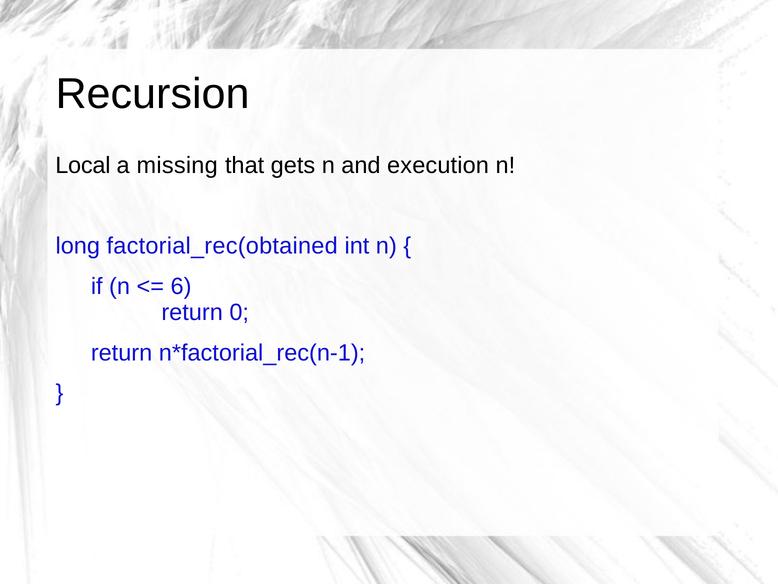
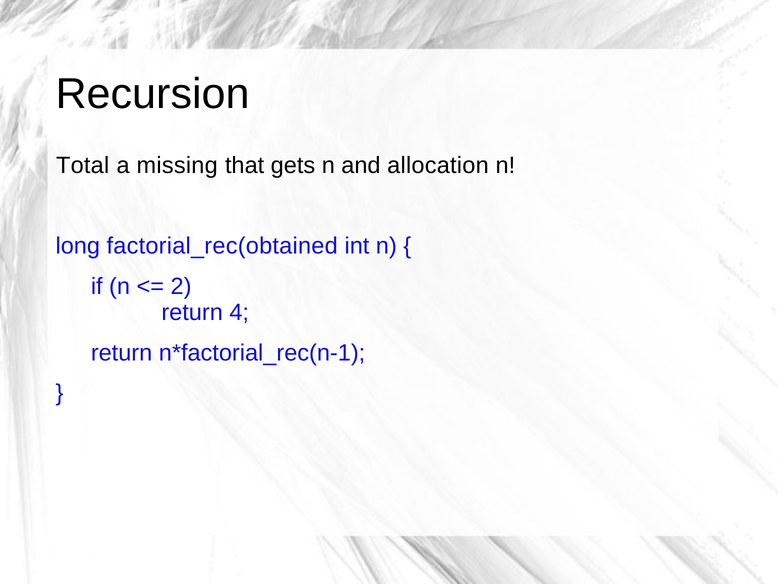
Local: Local -> Total
execution: execution -> allocation
6: 6 -> 2
0: 0 -> 4
